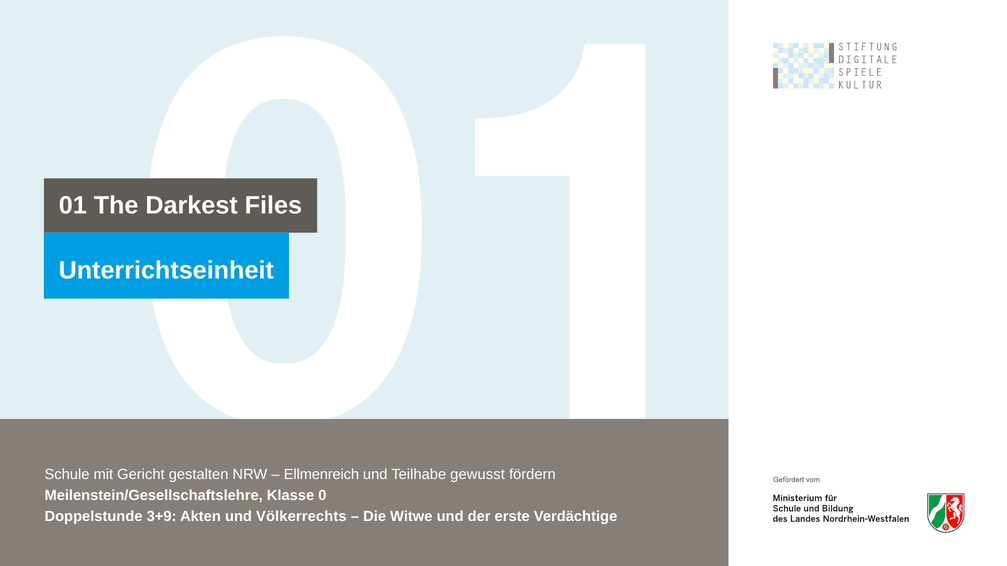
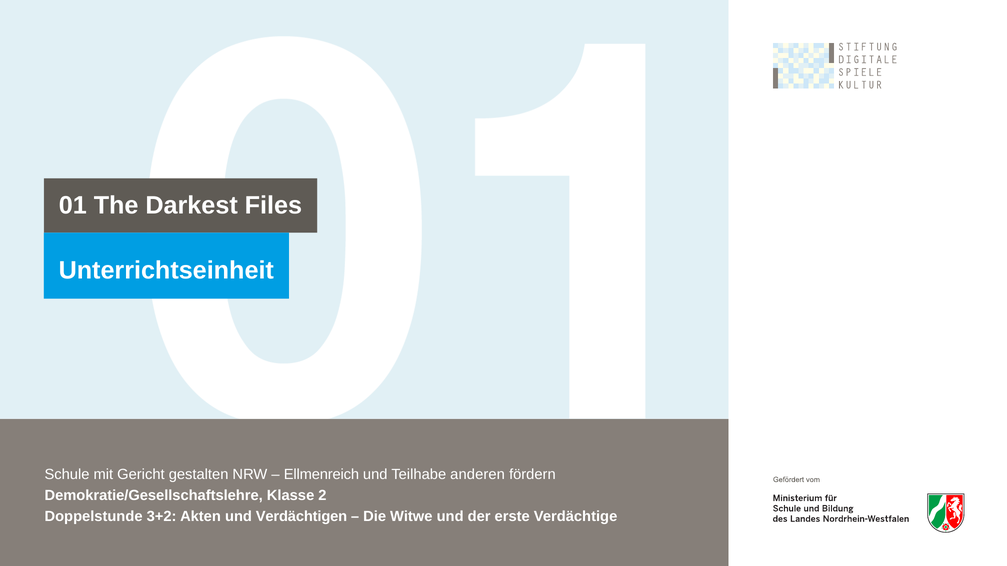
gewusst: gewusst -> anderen
Meilenstein/Gesellschaftslehre: Meilenstein/Gesellschaftslehre -> Demokratie/Gesellschaftslehre
0: 0 -> 2
3+9: 3+9 -> 3+2
Völkerrechts: Völkerrechts -> Verdächtigen
